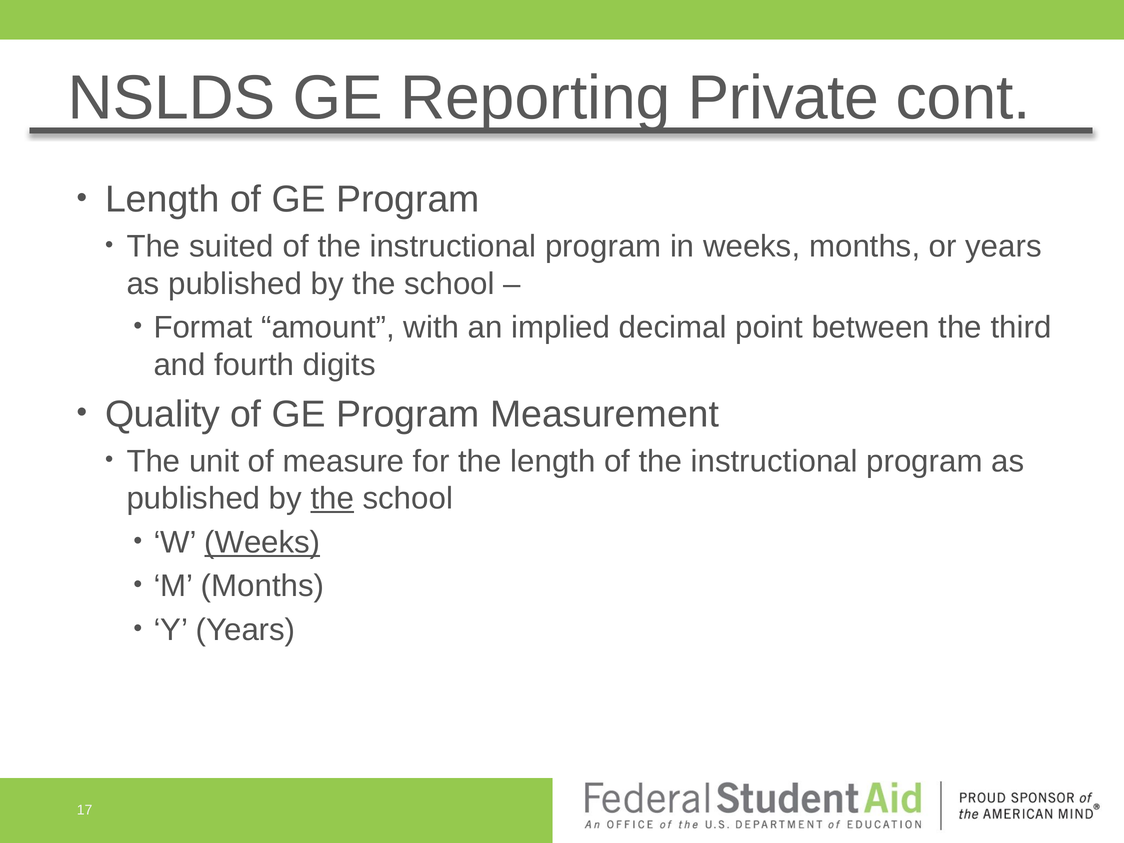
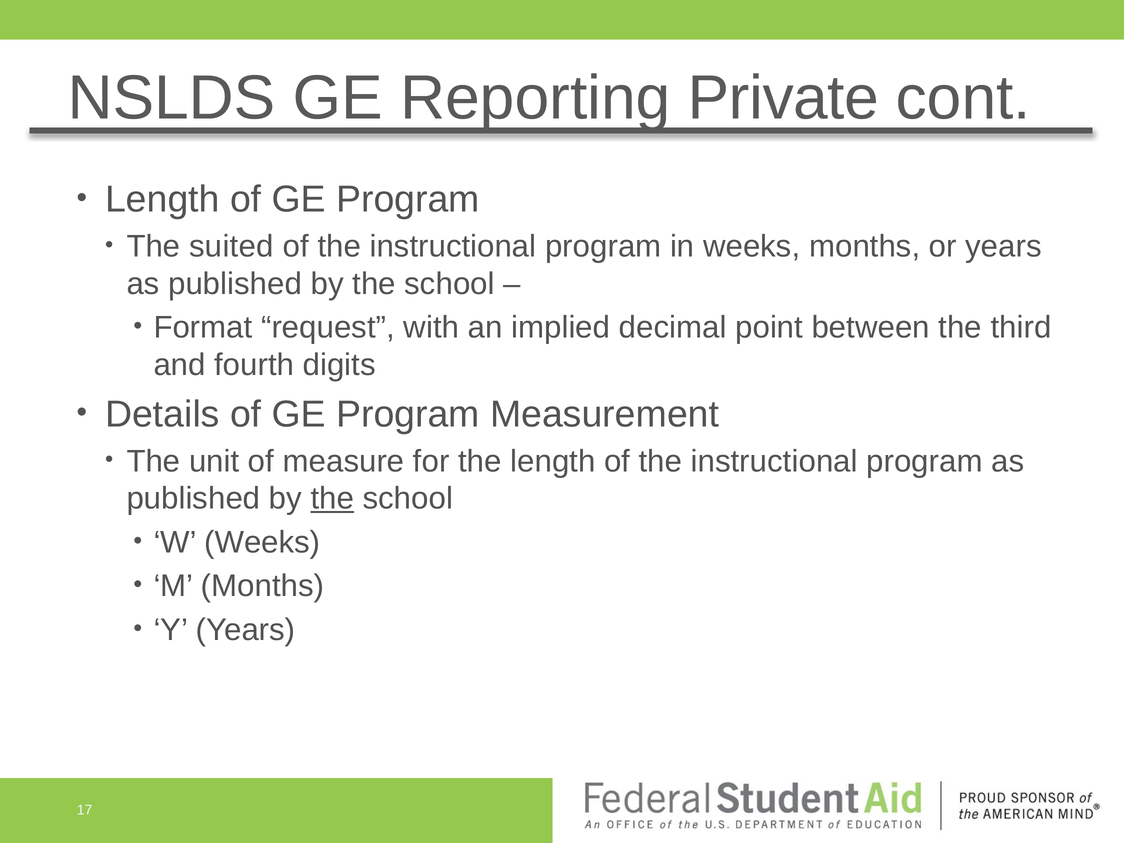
amount: amount -> request
Quality: Quality -> Details
Weeks at (262, 542) underline: present -> none
